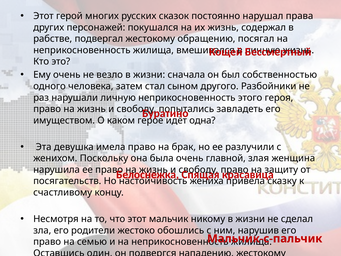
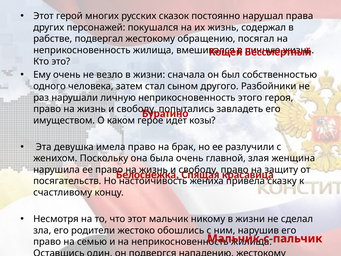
одна: одна -> козы
